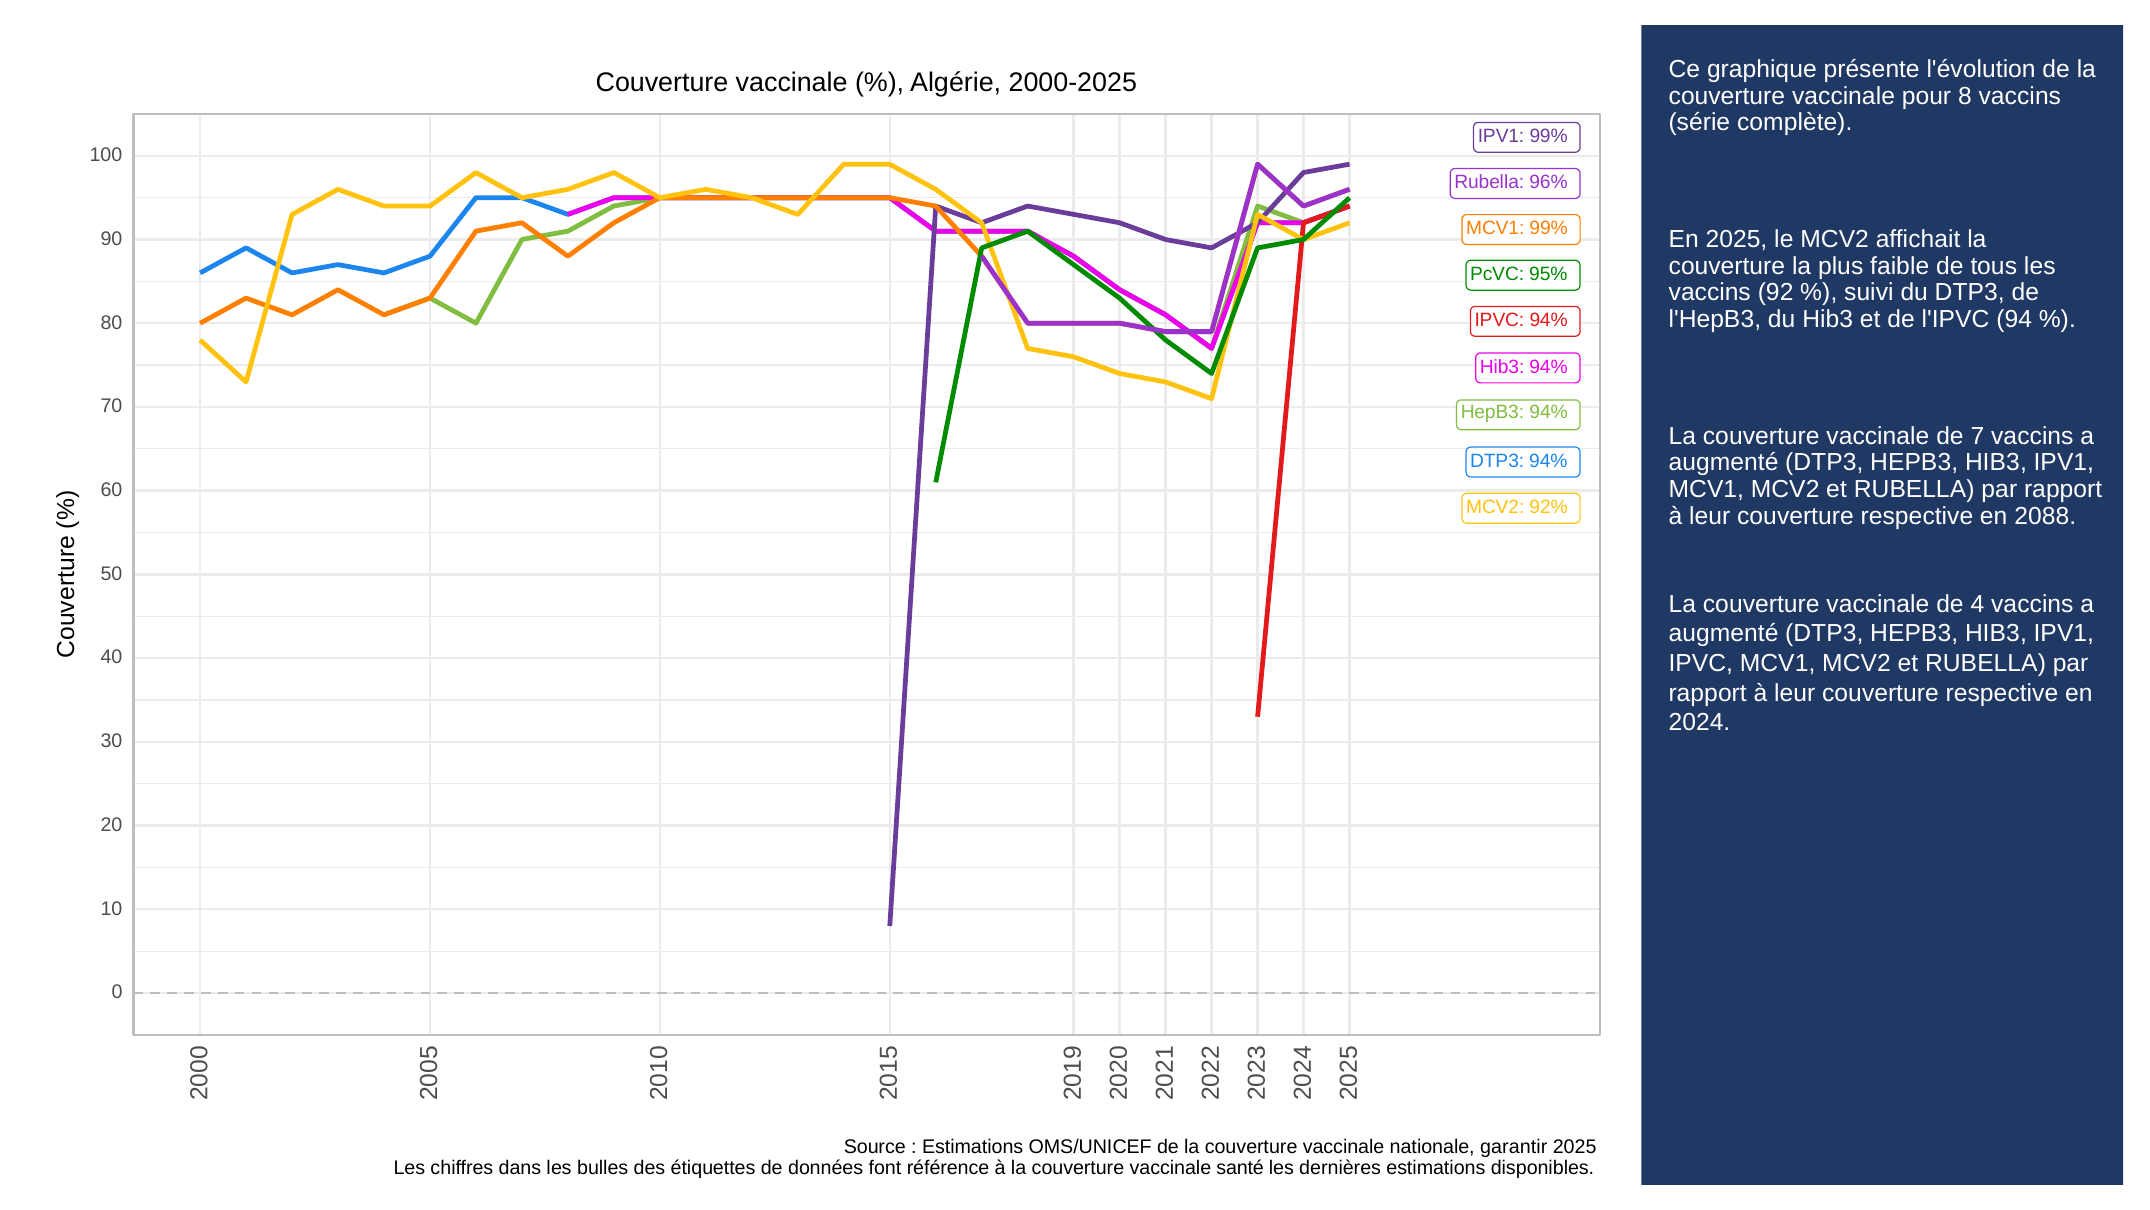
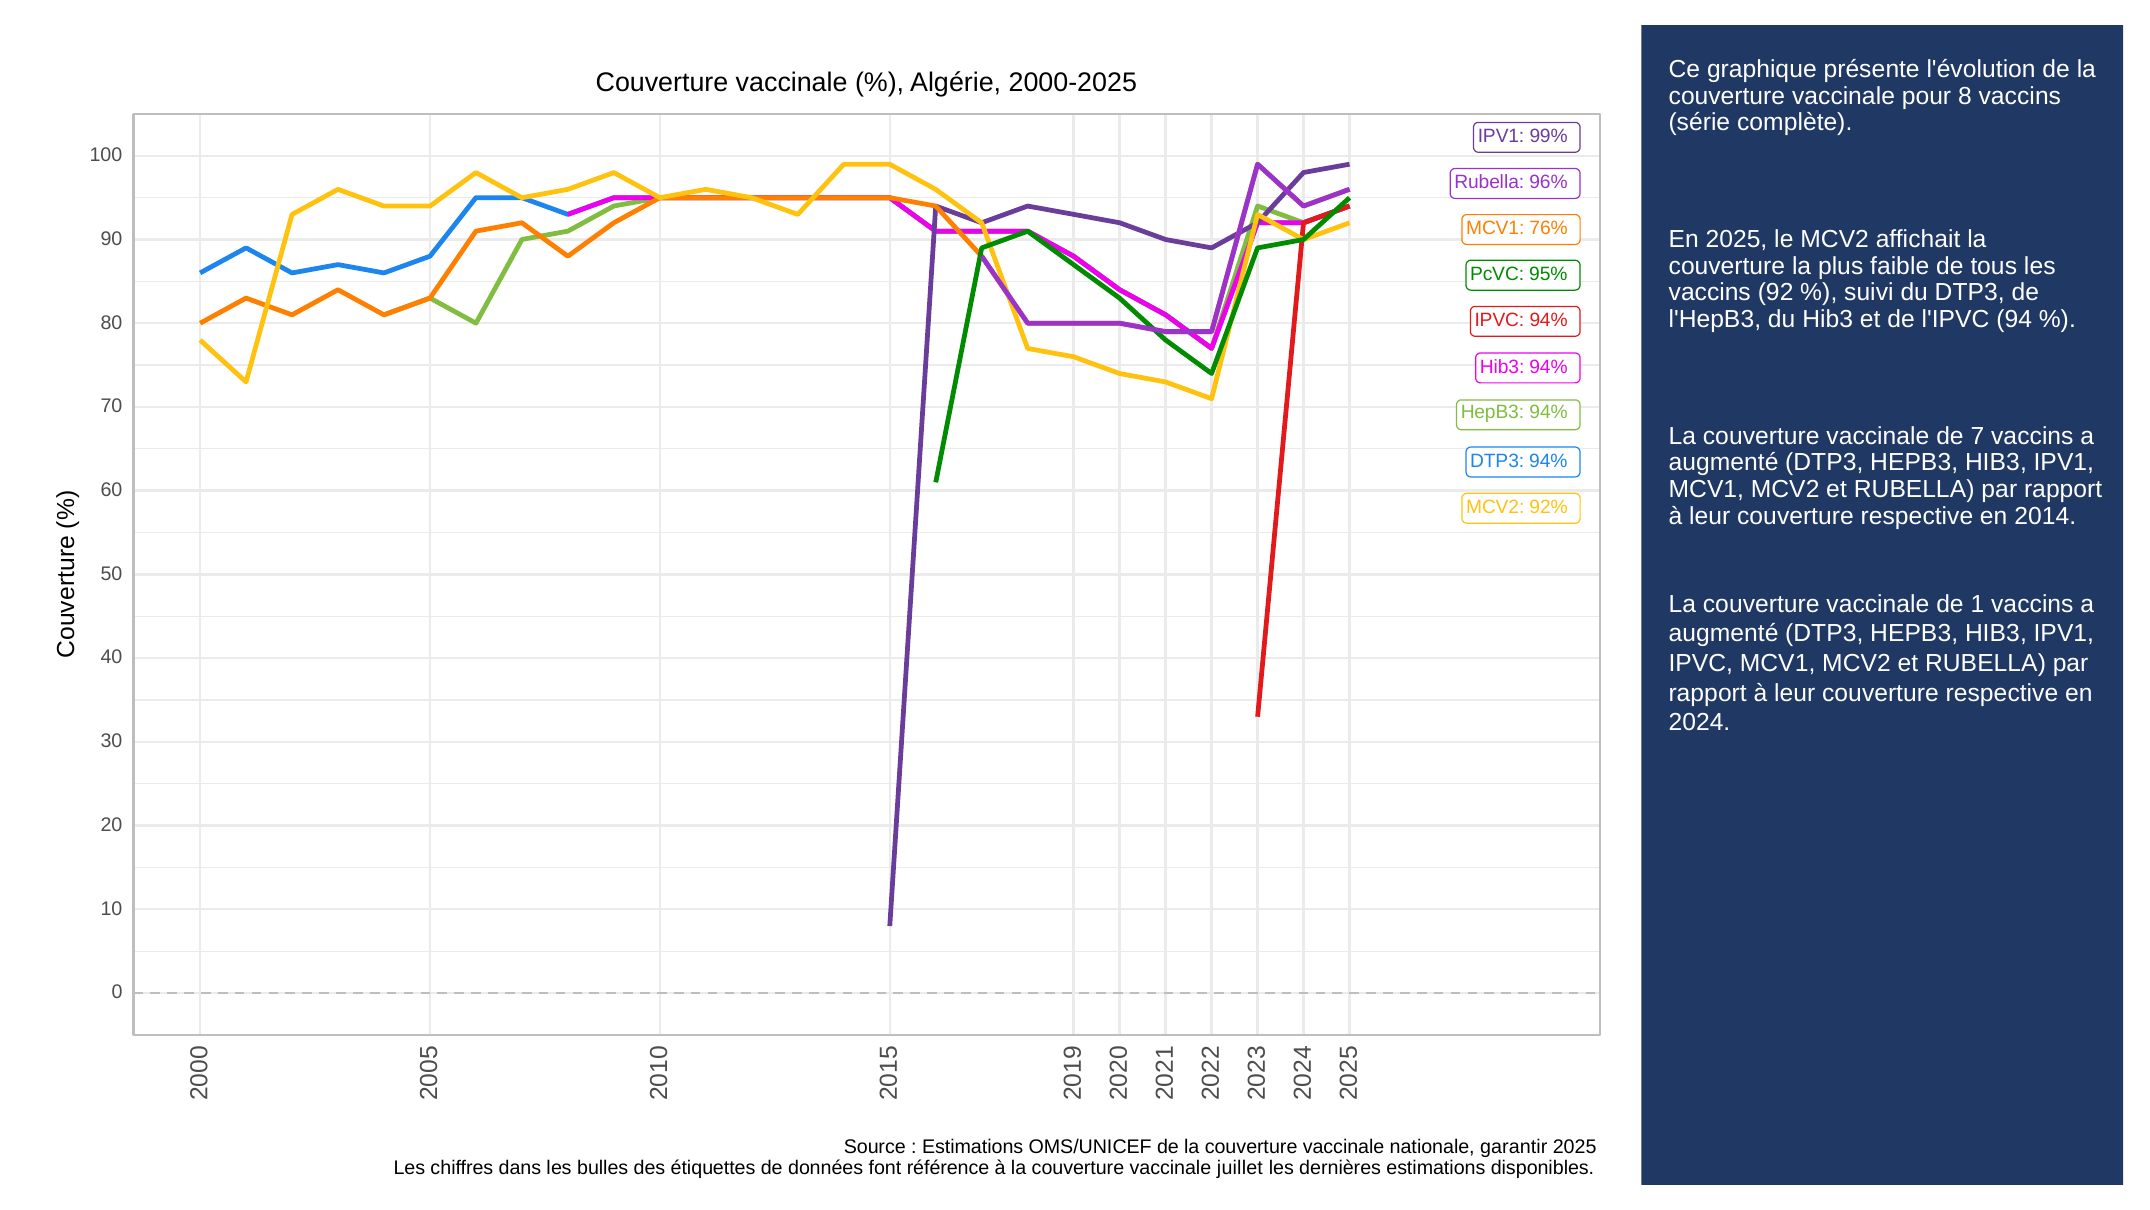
MCV1 99%: 99% -> 76%
2088: 2088 -> 2014
de 4: 4 -> 1
santé: santé -> juillet
